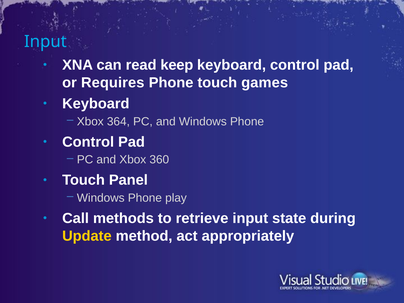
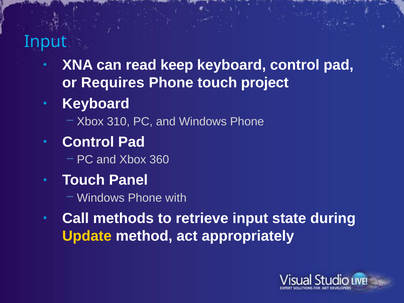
games: games -> project
364: 364 -> 310
play: play -> with
